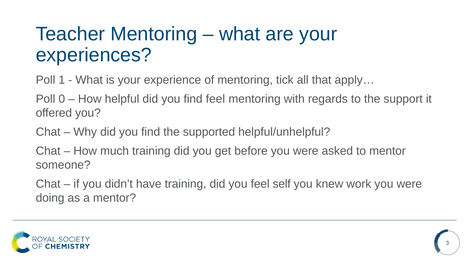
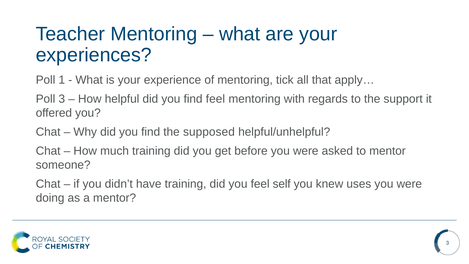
Poll 0: 0 -> 3
supported: supported -> supposed
work: work -> uses
